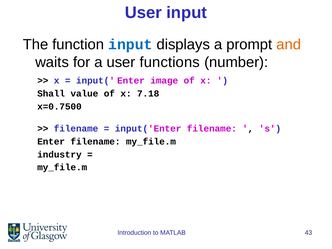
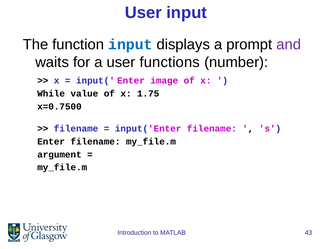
and colour: orange -> purple
Shall: Shall -> While
7.18: 7.18 -> 1.75
industry at (59, 154): industry -> argument
